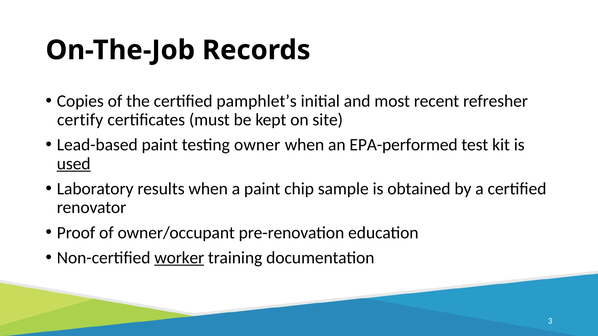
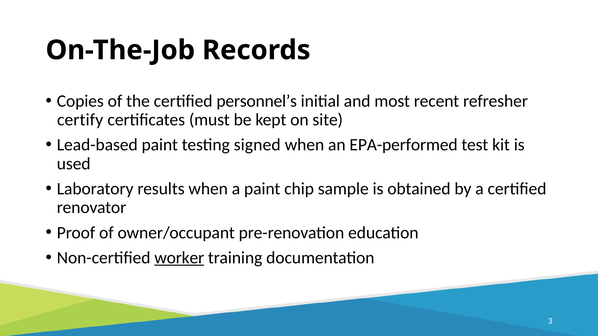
pamphlet’s: pamphlet’s -> personnel’s
owner: owner -> signed
used underline: present -> none
